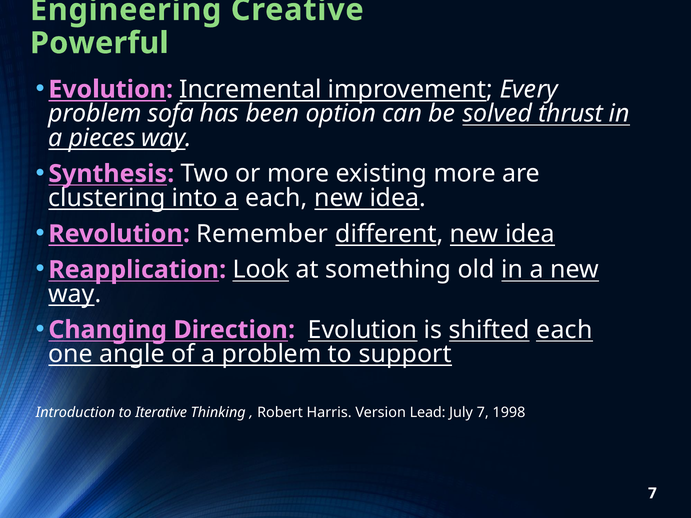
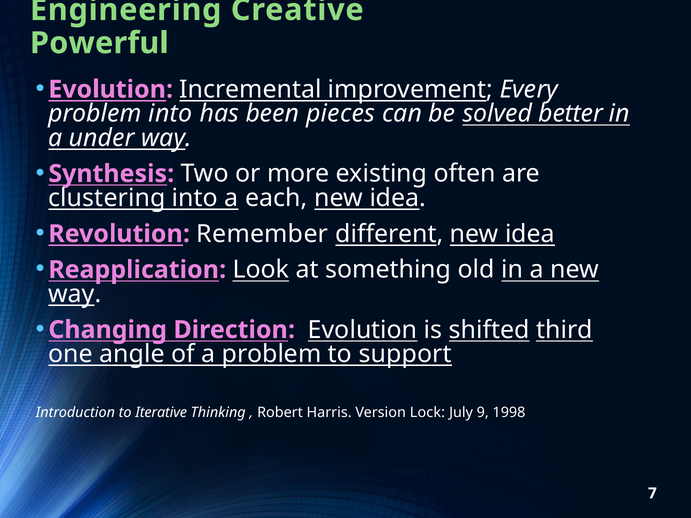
problem sofa: sofa -> into
option: option -> pieces
thrust: thrust -> better
pieces: pieces -> under
existing more: more -> often
shifted each: each -> third
Lead: Lead -> Lock
July 7: 7 -> 9
